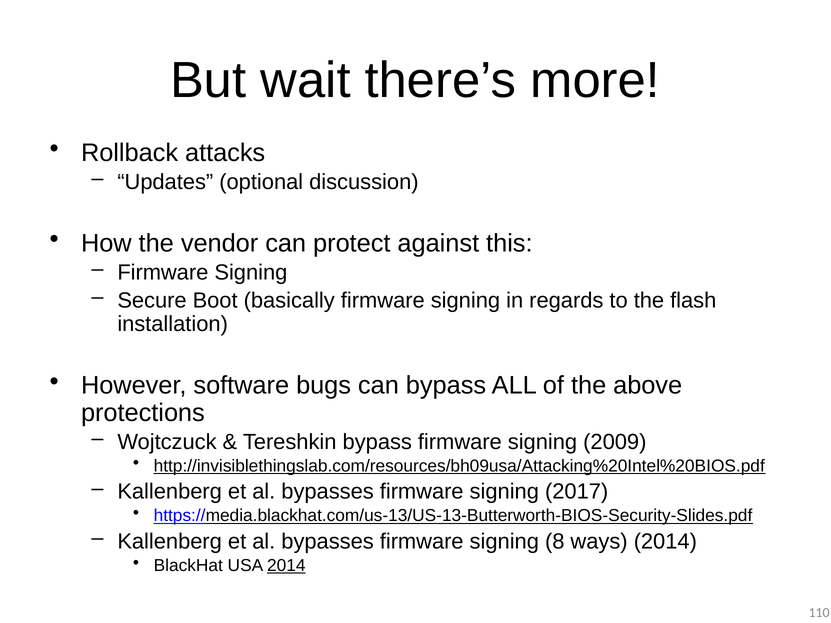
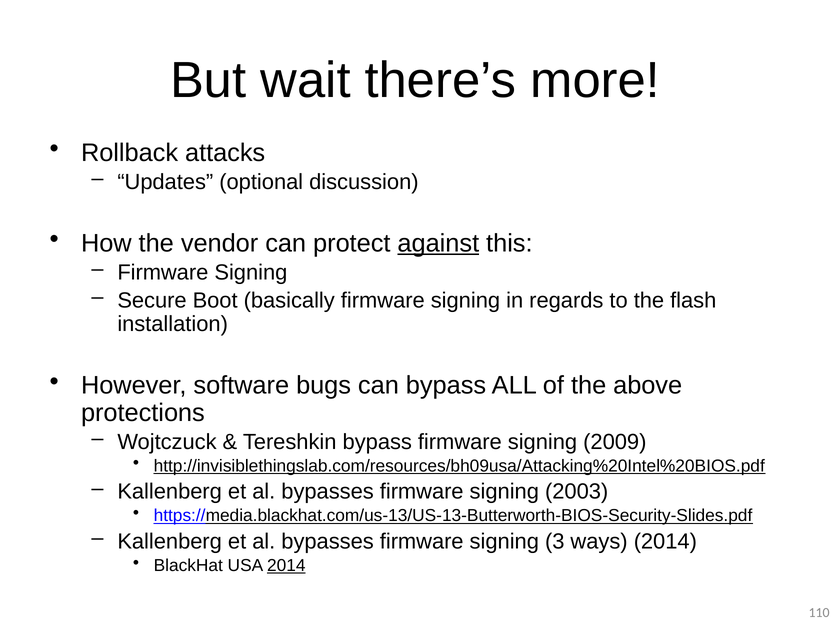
against underline: none -> present
2017: 2017 -> 2003
8: 8 -> 3
